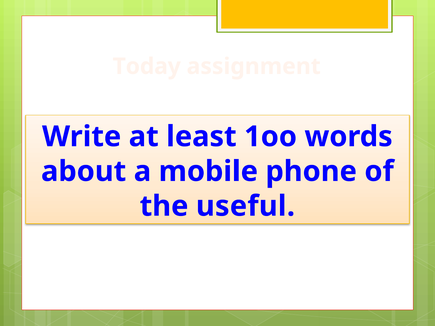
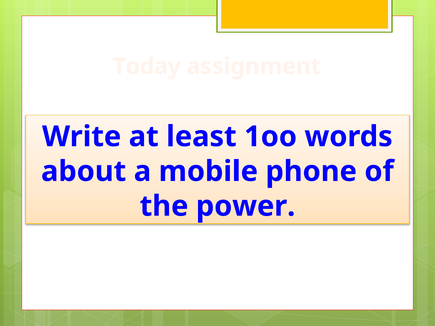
useful: useful -> power
